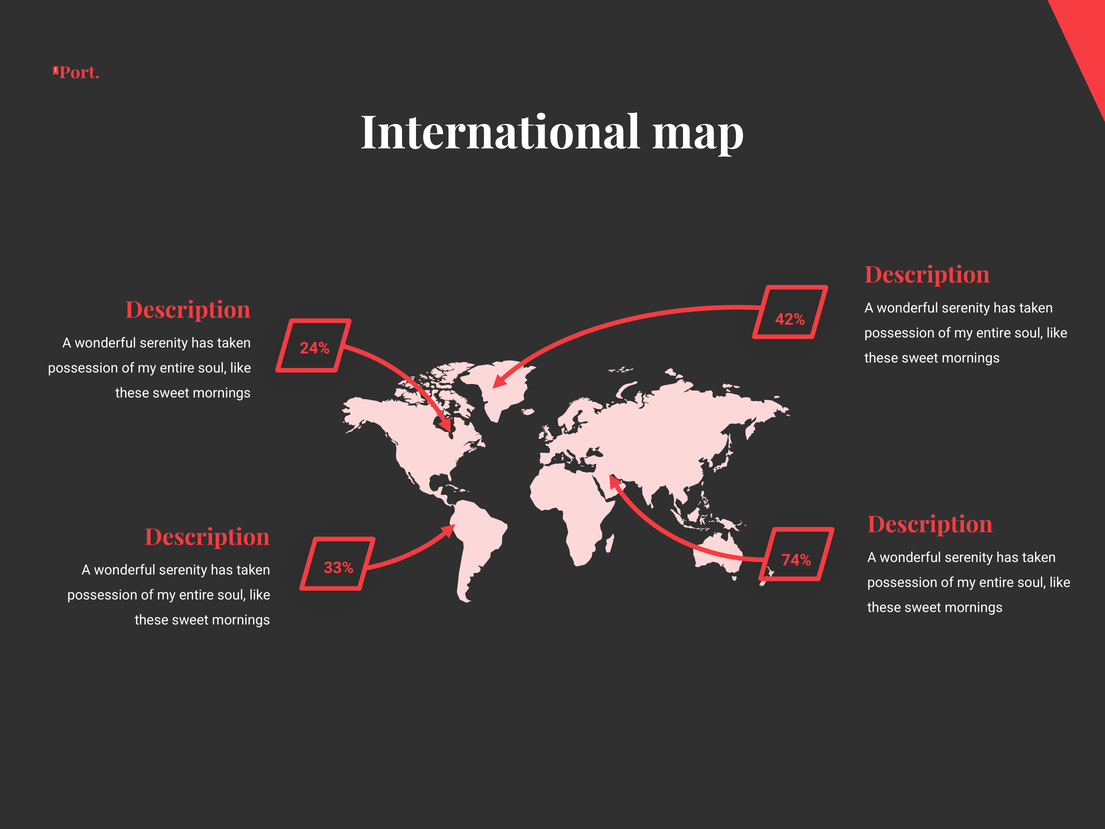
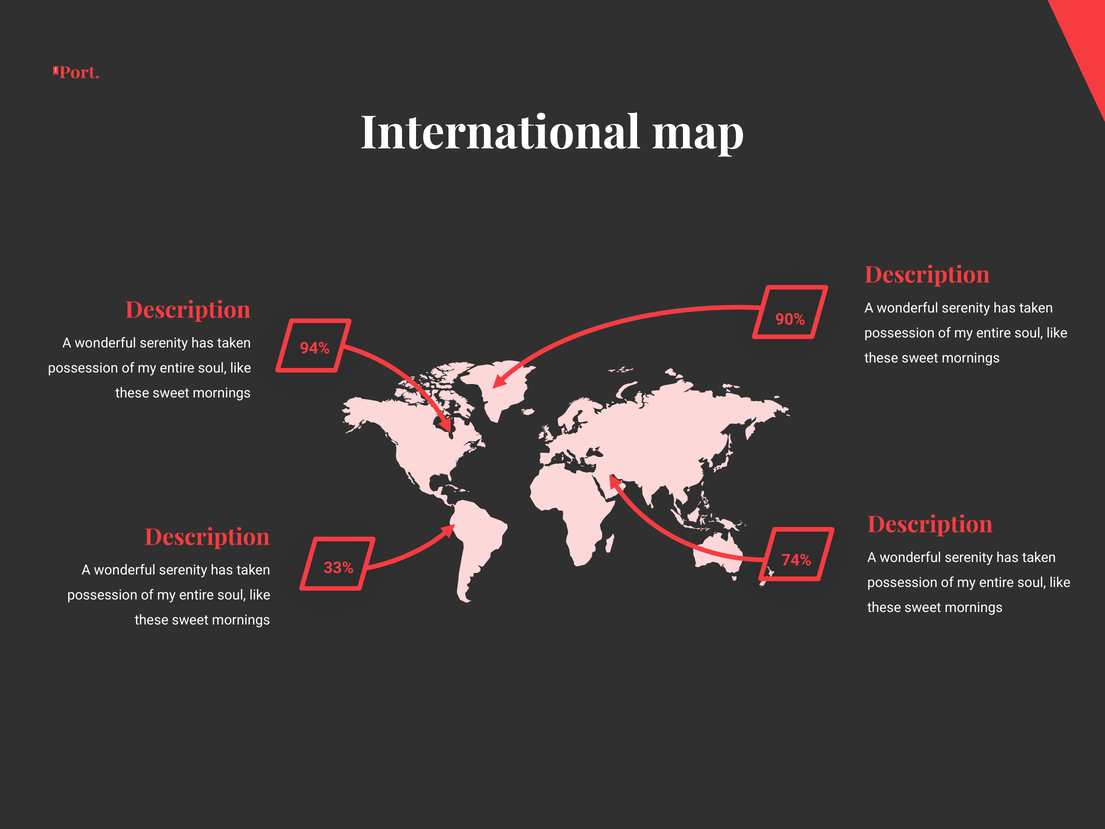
42%: 42% -> 90%
24%: 24% -> 94%
